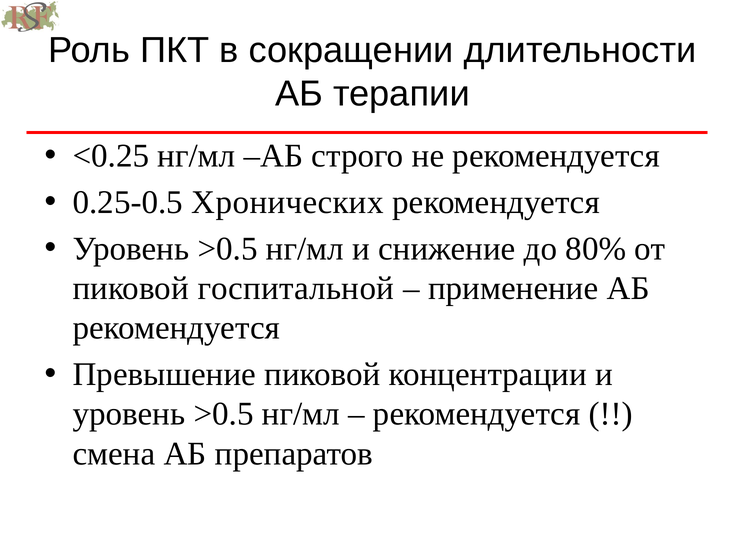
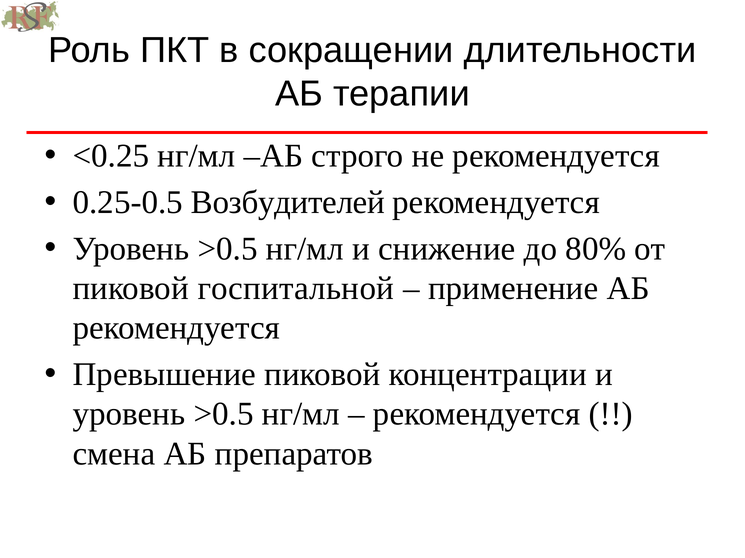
Хронических: Хронических -> Возбудителей
